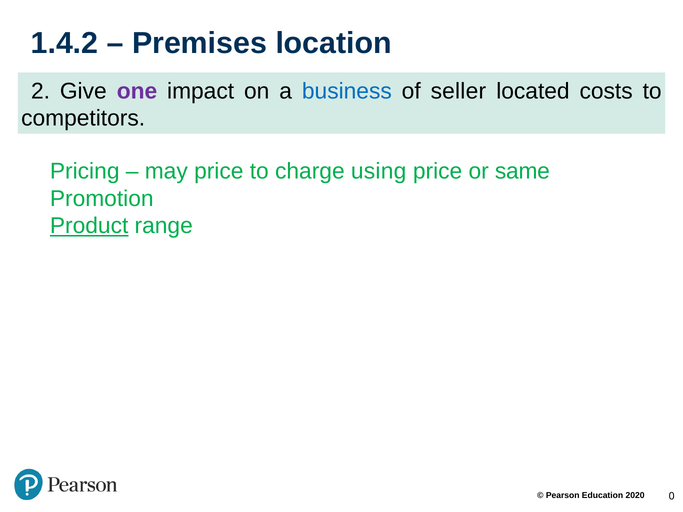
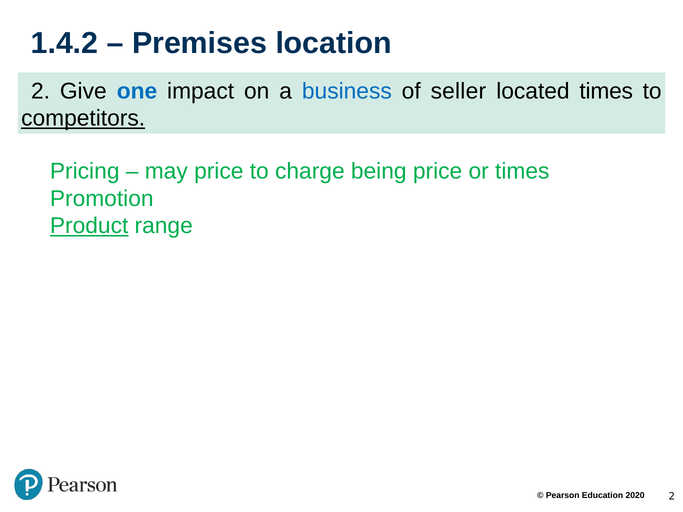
one colour: purple -> blue
located costs: costs -> times
competitors underline: none -> present
using: using -> being
or same: same -> times
0 at (672, 496): 0 -> 2
